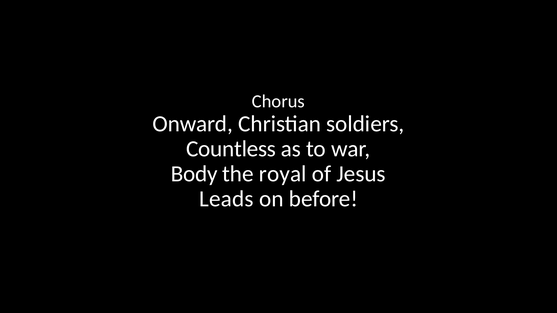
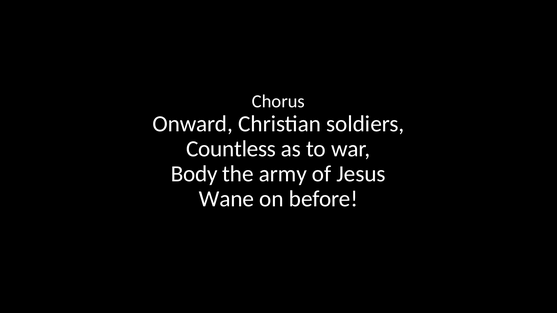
royal: royal -> army
Leads: Leads -> Wane
